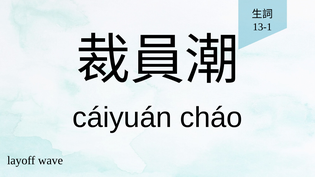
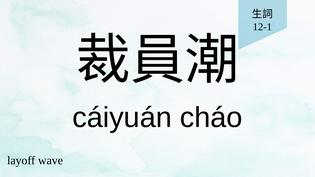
13-1: 13-1 -> 12-1
